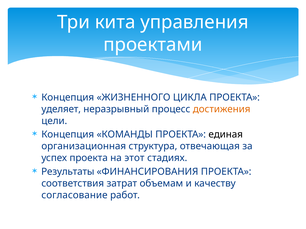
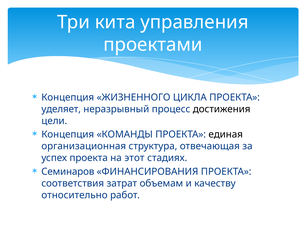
достижения colour: orange -> black
Результаты: Результаты -> Семинаров
согласование: согласование -> относительно
